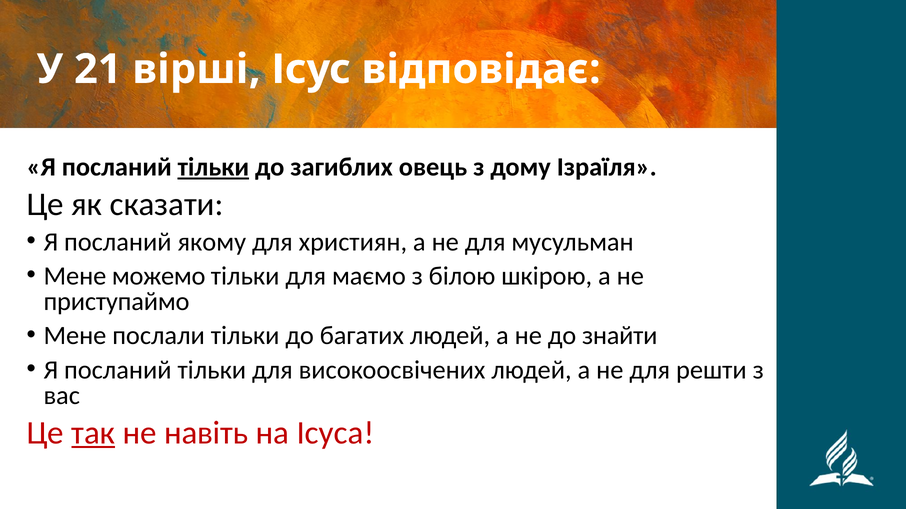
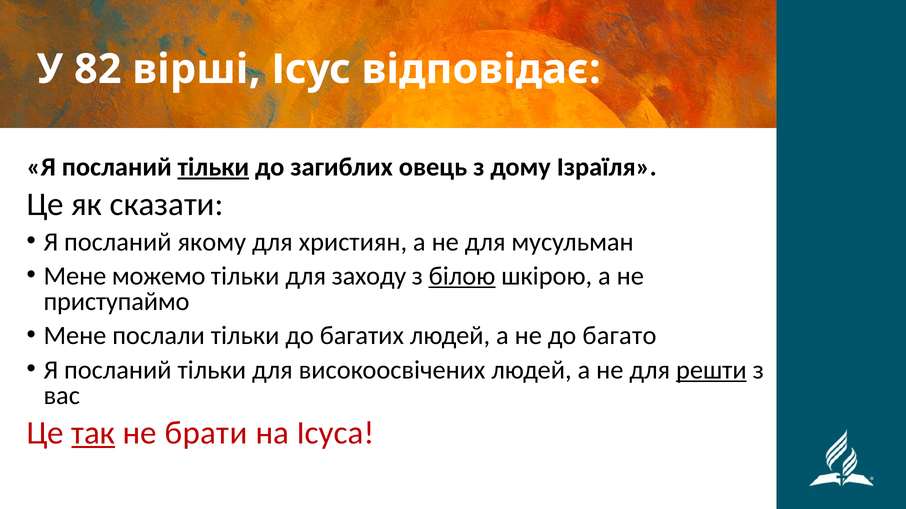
21: 21 -> 82
маємо: маємо -> заходу
білою underline: none -> present
знайти: знайти -> багато
решти underline: none -> present
навіть: навіть -> брати
